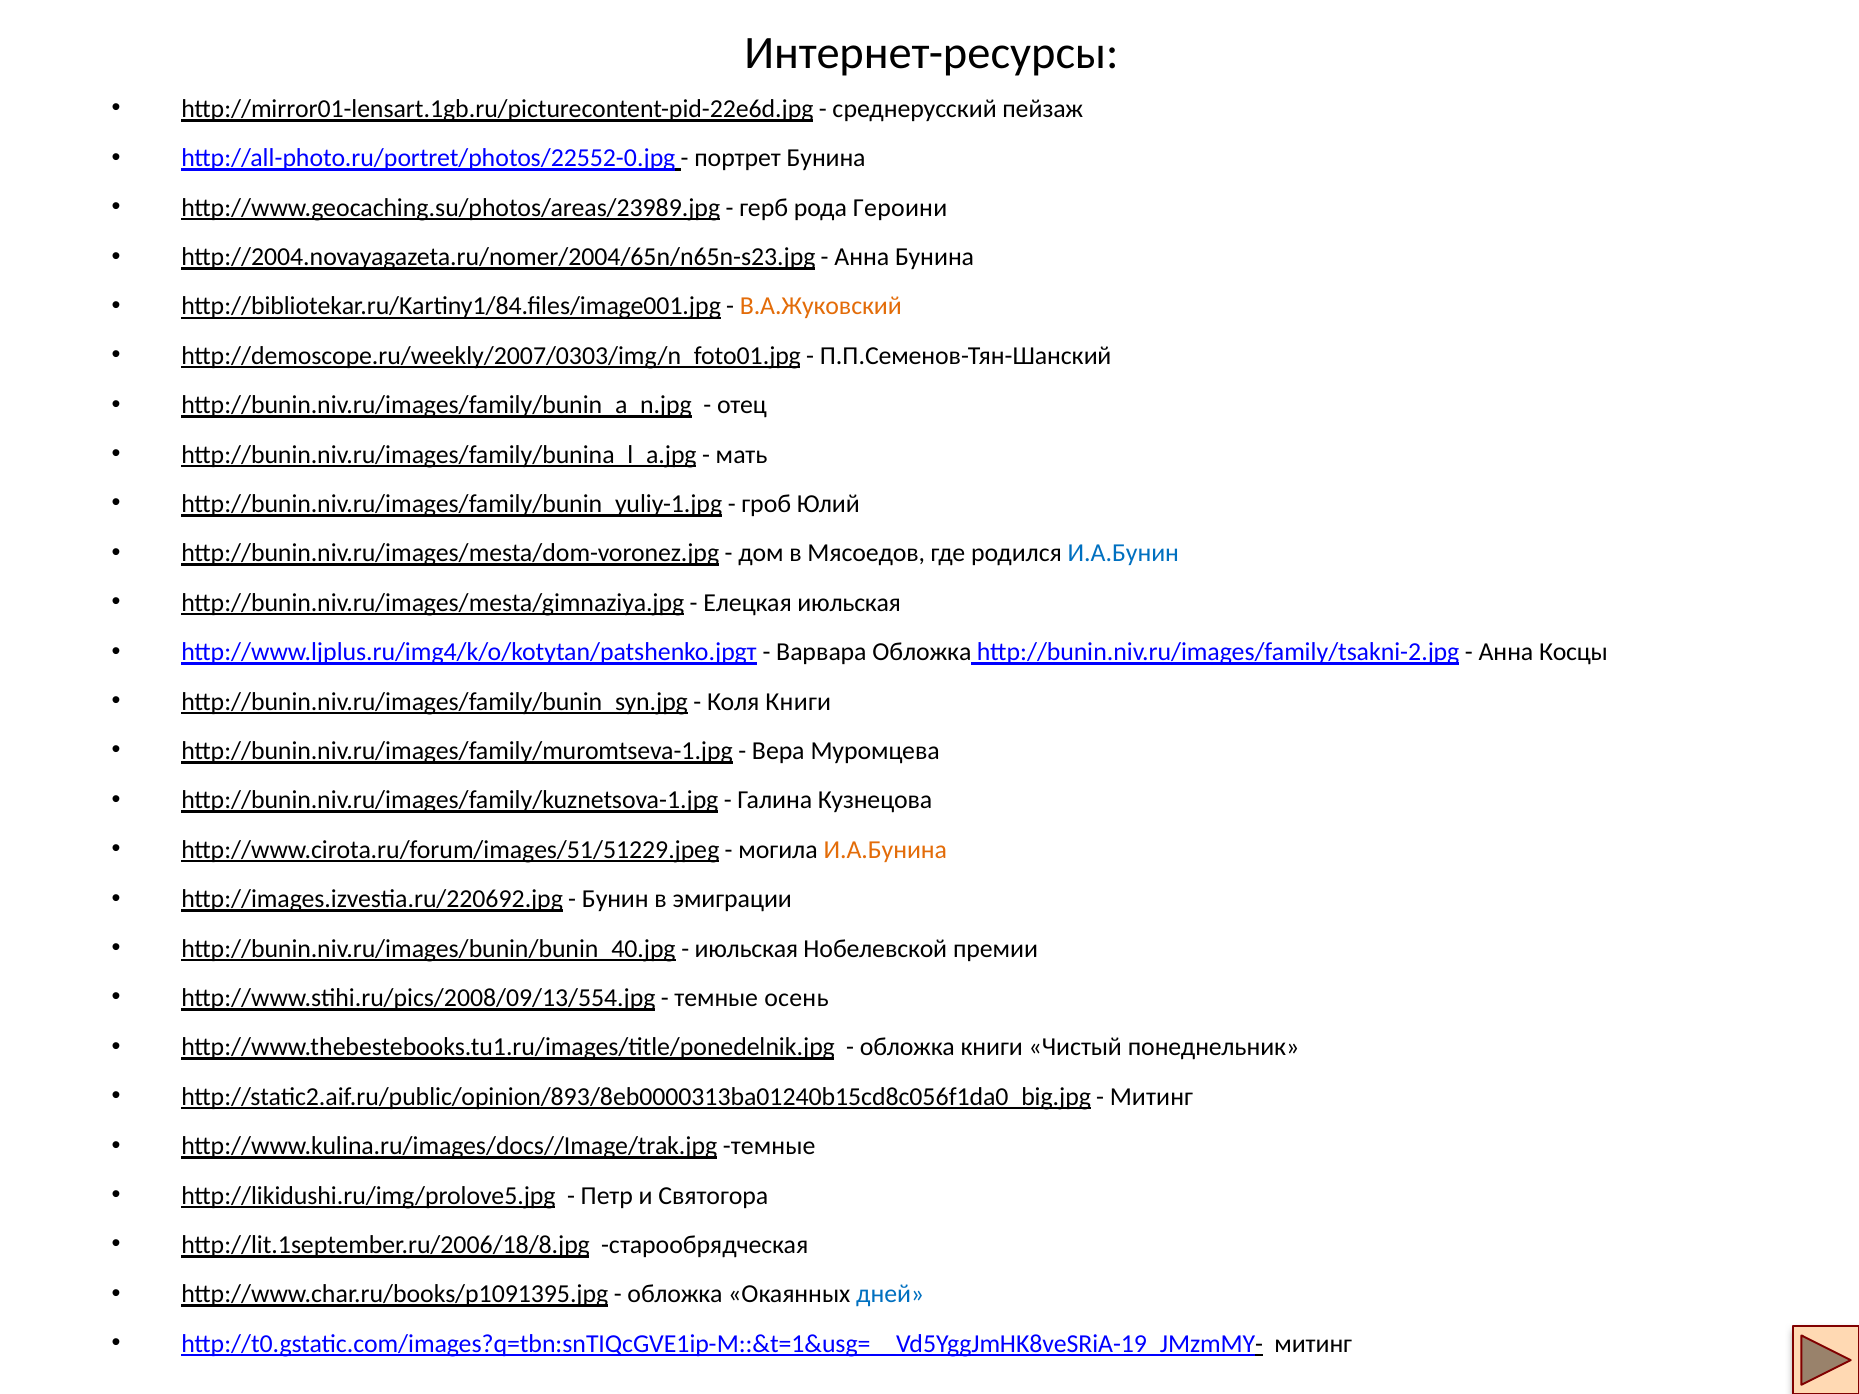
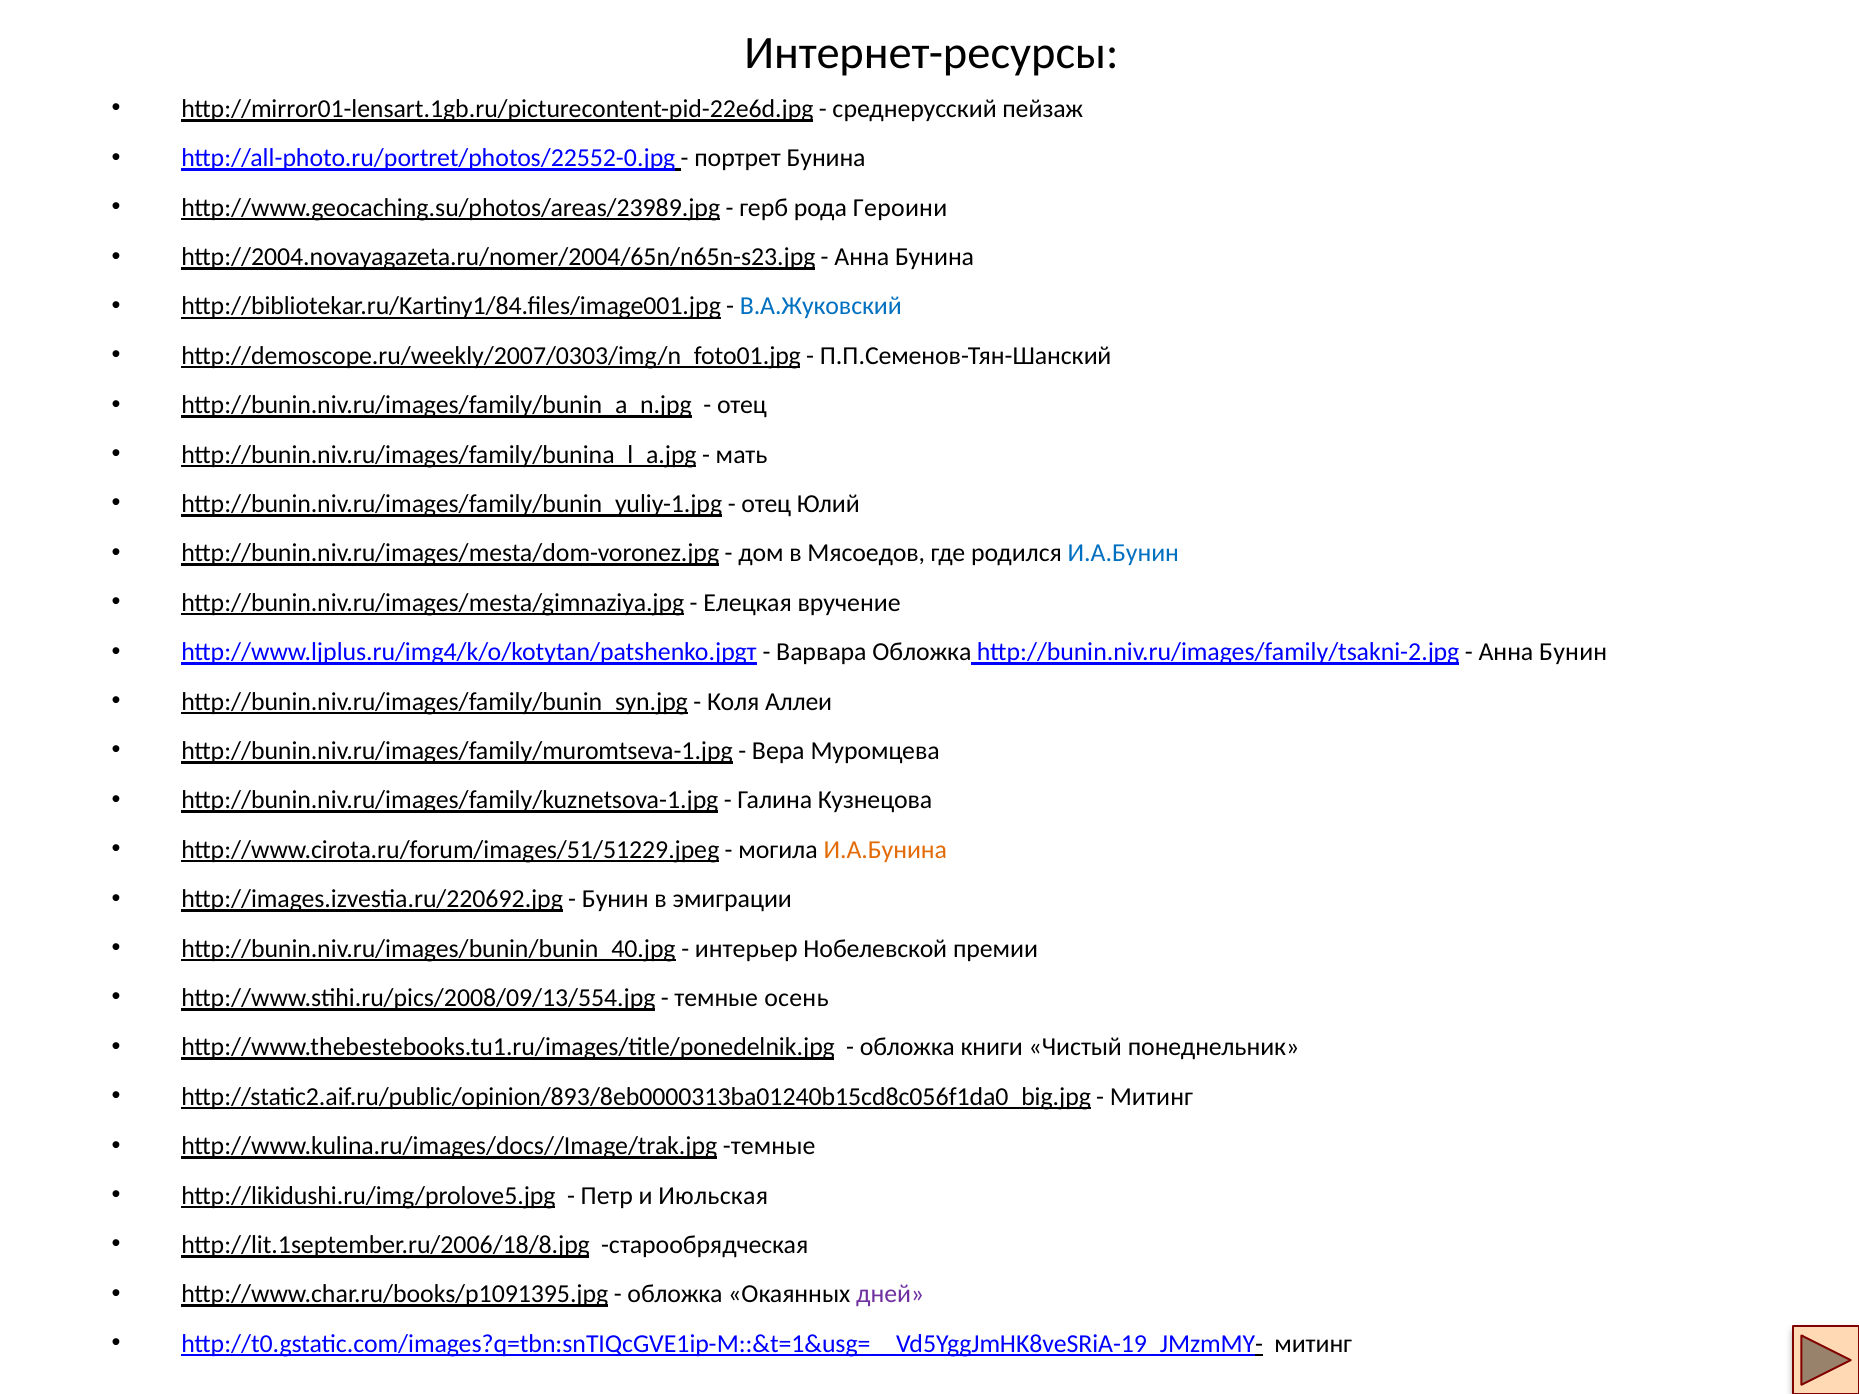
В.А.Жуковский colour: orange -> blue
гроб at (766, 504): гроб -> отец
Елецкая июльская: июльская -> вручение
Анна Косцы: Косцы -> Бунин
Коля Книги: Книги -> Аллеи
июльская at (746, 949): июльская -> интерьер
Святогора: Святогора -> Июльская
дней colour: blue -> purple
